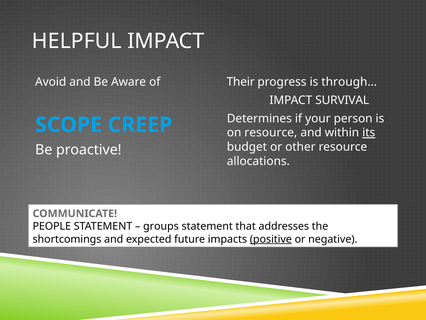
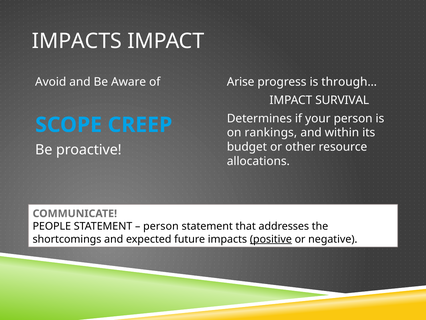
HELPFUL at (77, 41): HELPFUL -> IMPACTS
Their: Their -> Arise
on resource: resource -> rankings
its underline: present -> none
groups at (161, 226): groups -> person
